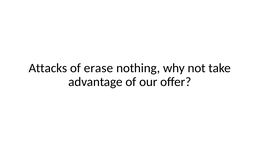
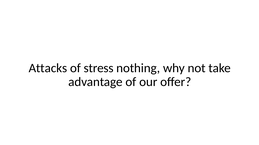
erase: erase -> stress
